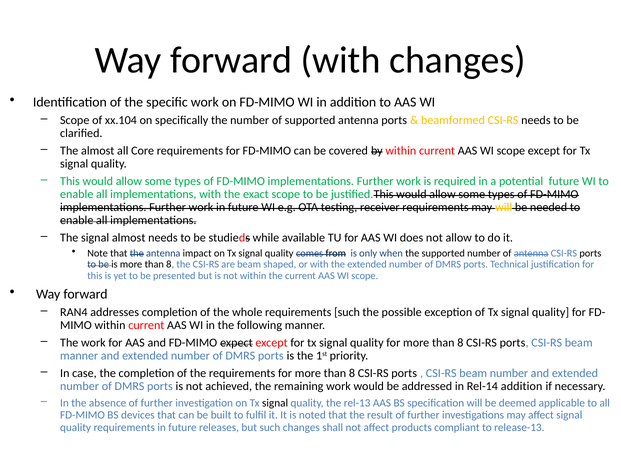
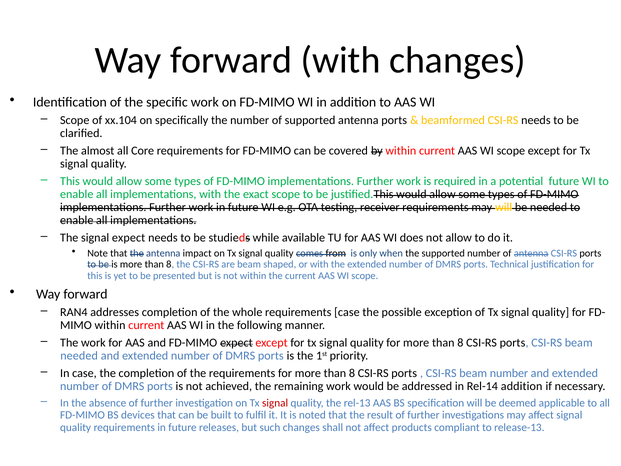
signal almost: almost -> expect
requirements such: such -> case
manner at (79, 356): manner -> needed
signal at (275, 403) colour: black -> red
